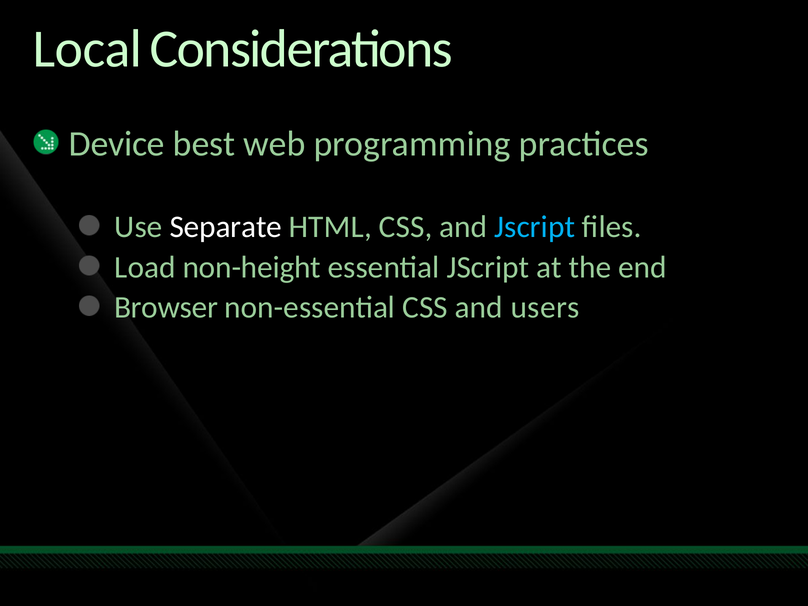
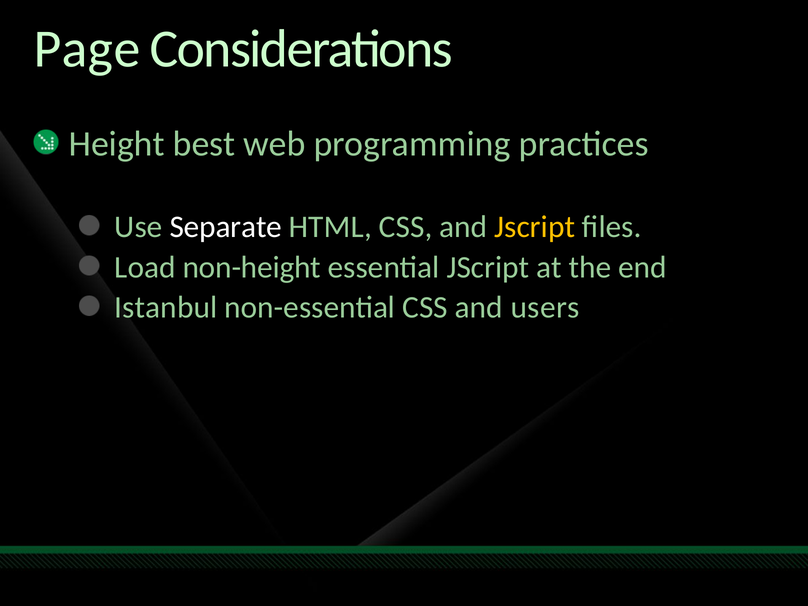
Local: Local -> Page
Device: Device -> Height
Jscript at (535, 227) colour: light blue -> yellow
Browser: Browser -> Istanbul
